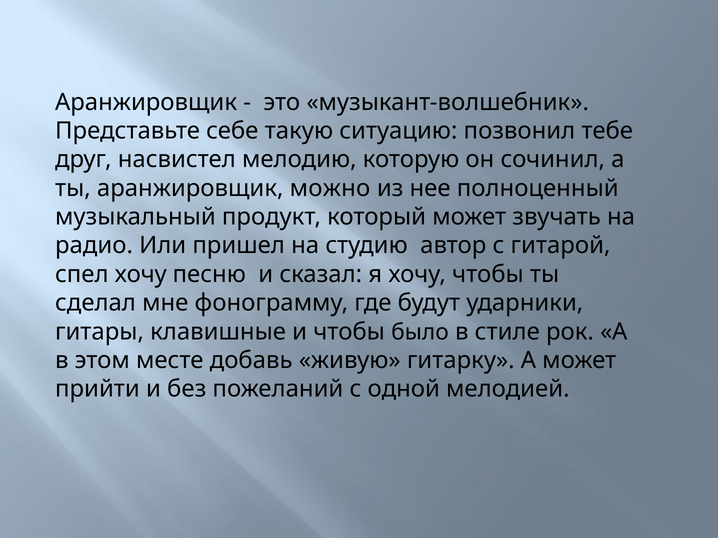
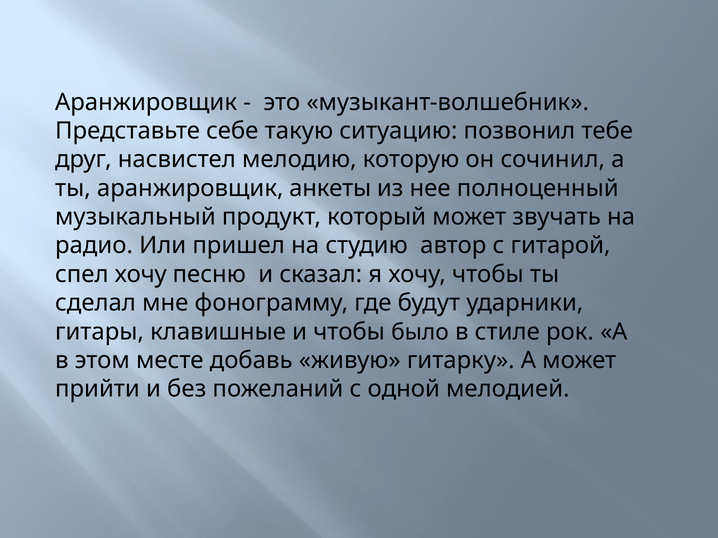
можно: можно -> анкеты
